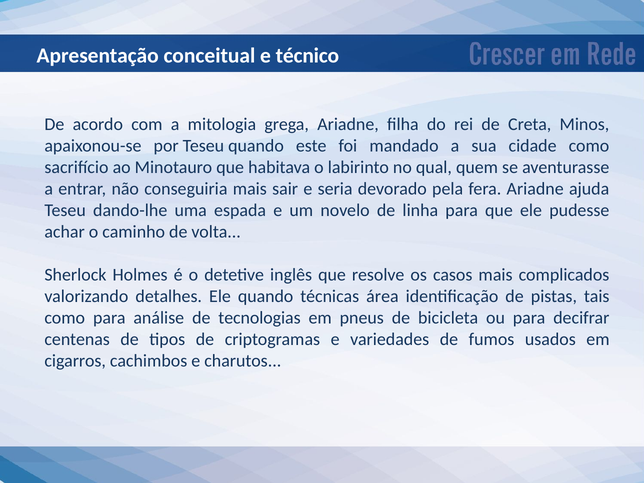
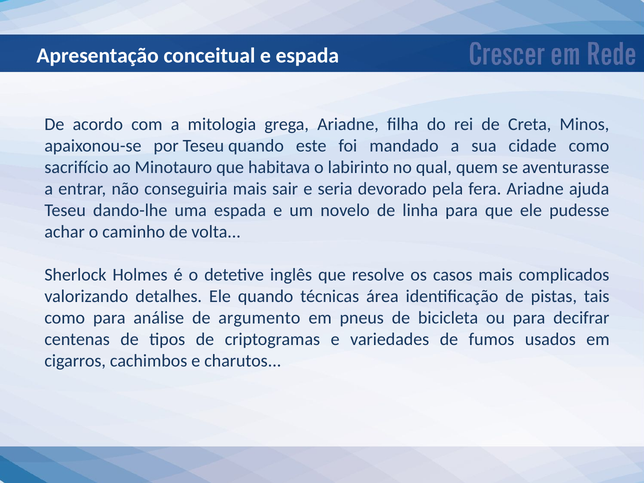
e técnico: técnico -> espada
tecnologias: tecnologias -> argumento
